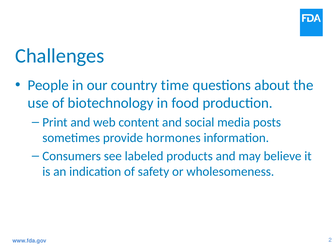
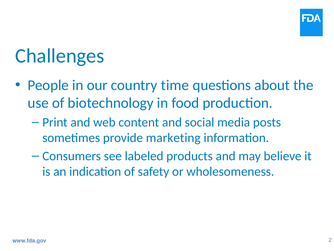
hormones: hormones -> marketing
